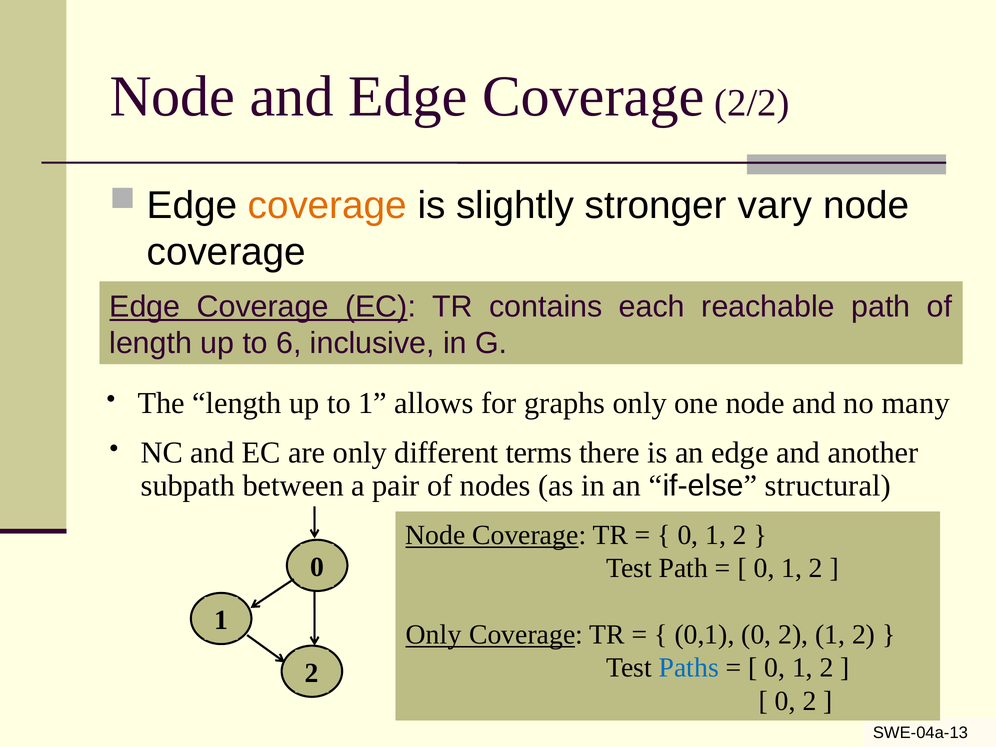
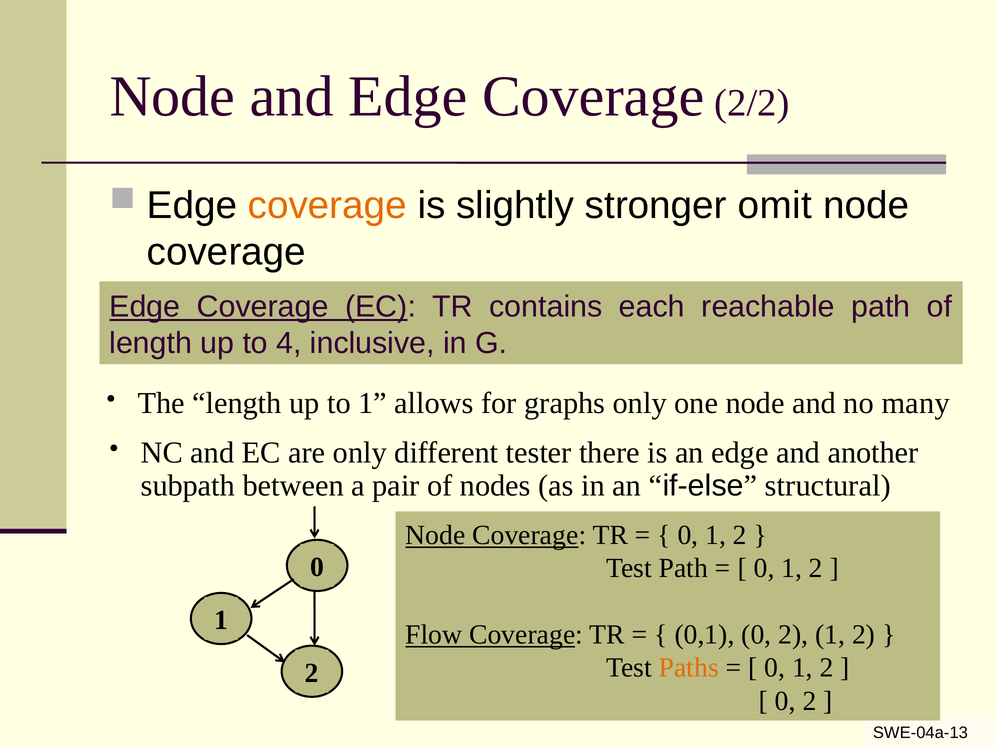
vary: vary -> omit
6: 6 -> 4
terms: terms -> tester
Only at (434, 635): Only -> Flow
Paths colour: blue -> orange
